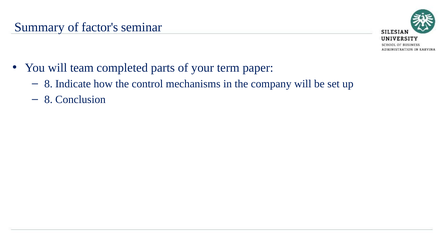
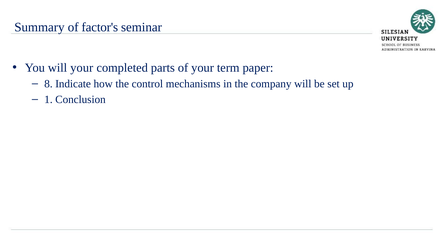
will team: team -> your
8 at (48, 99): 8 -> 1
